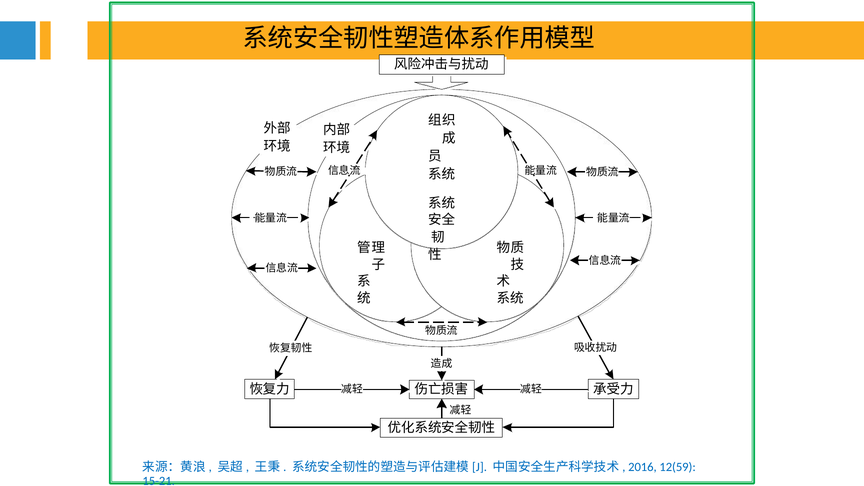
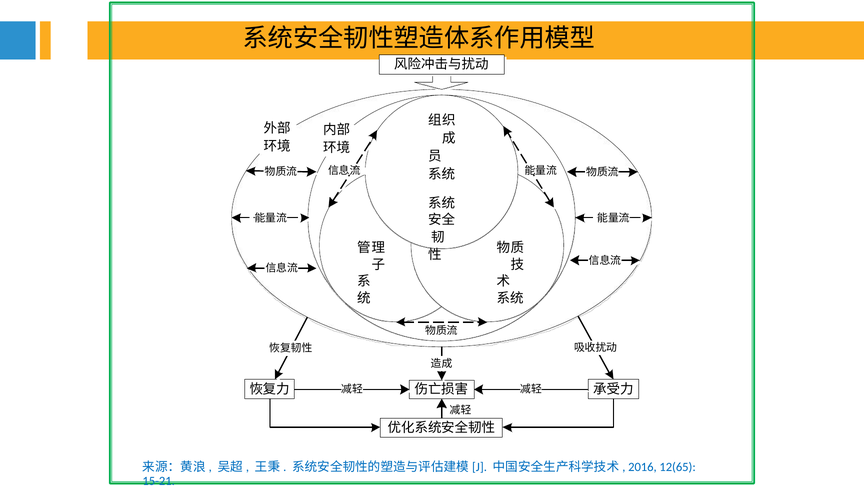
12(59: 12(59 -> 12(65
